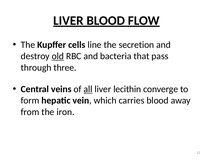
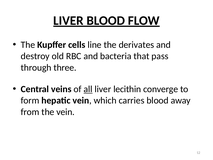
secretion: secretion -> derivates
old underline: present -> none
the iron: iron -> vein
